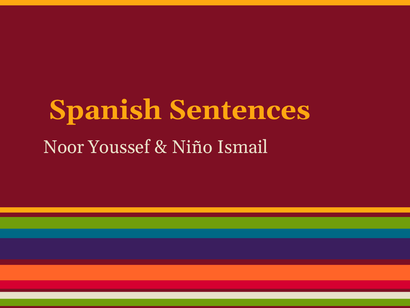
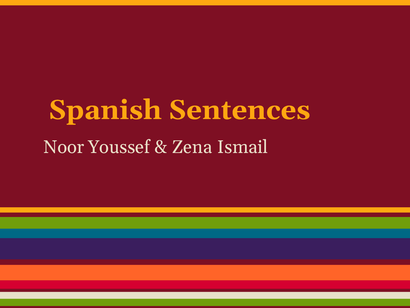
Niño: Niño -> Zena
